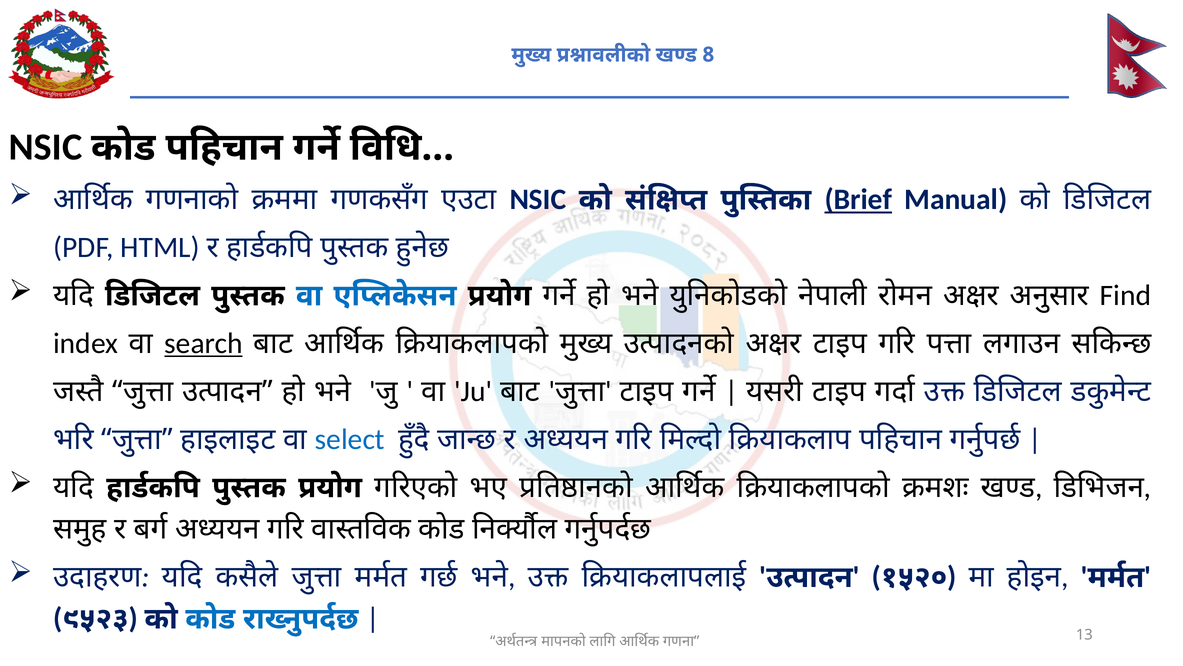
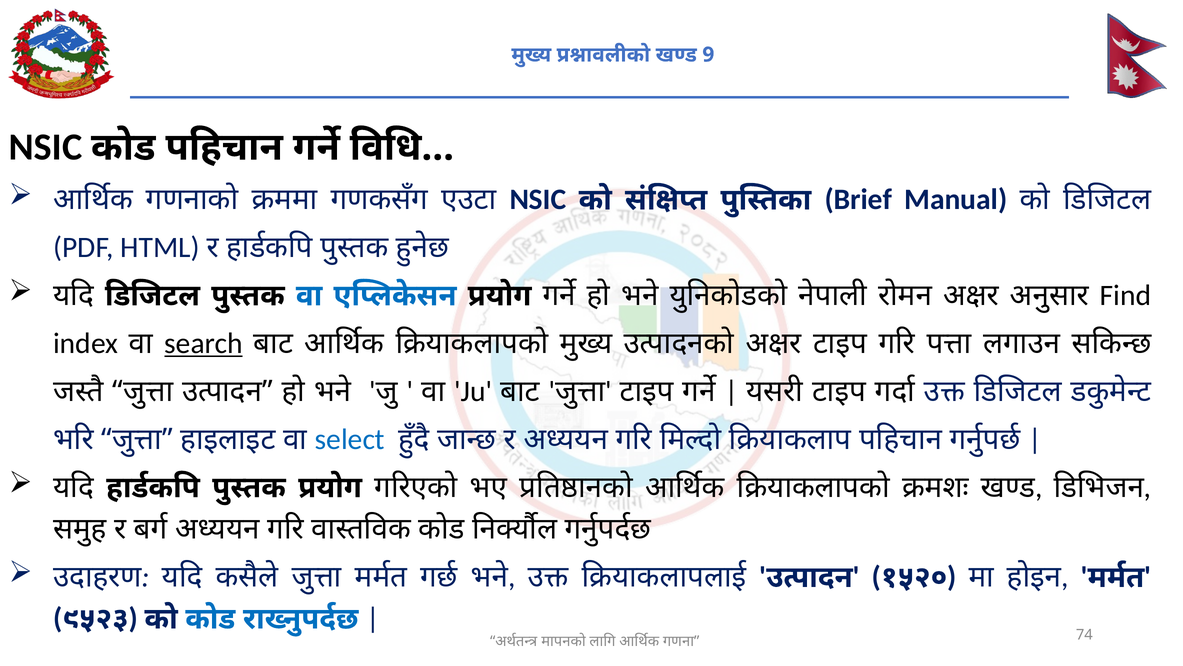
8: 8 -> 9
Brief underline: present -> none
13: 13 -> 74
